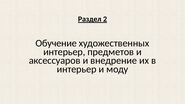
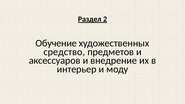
интерьер at (64, 52): интерьер -> средство
